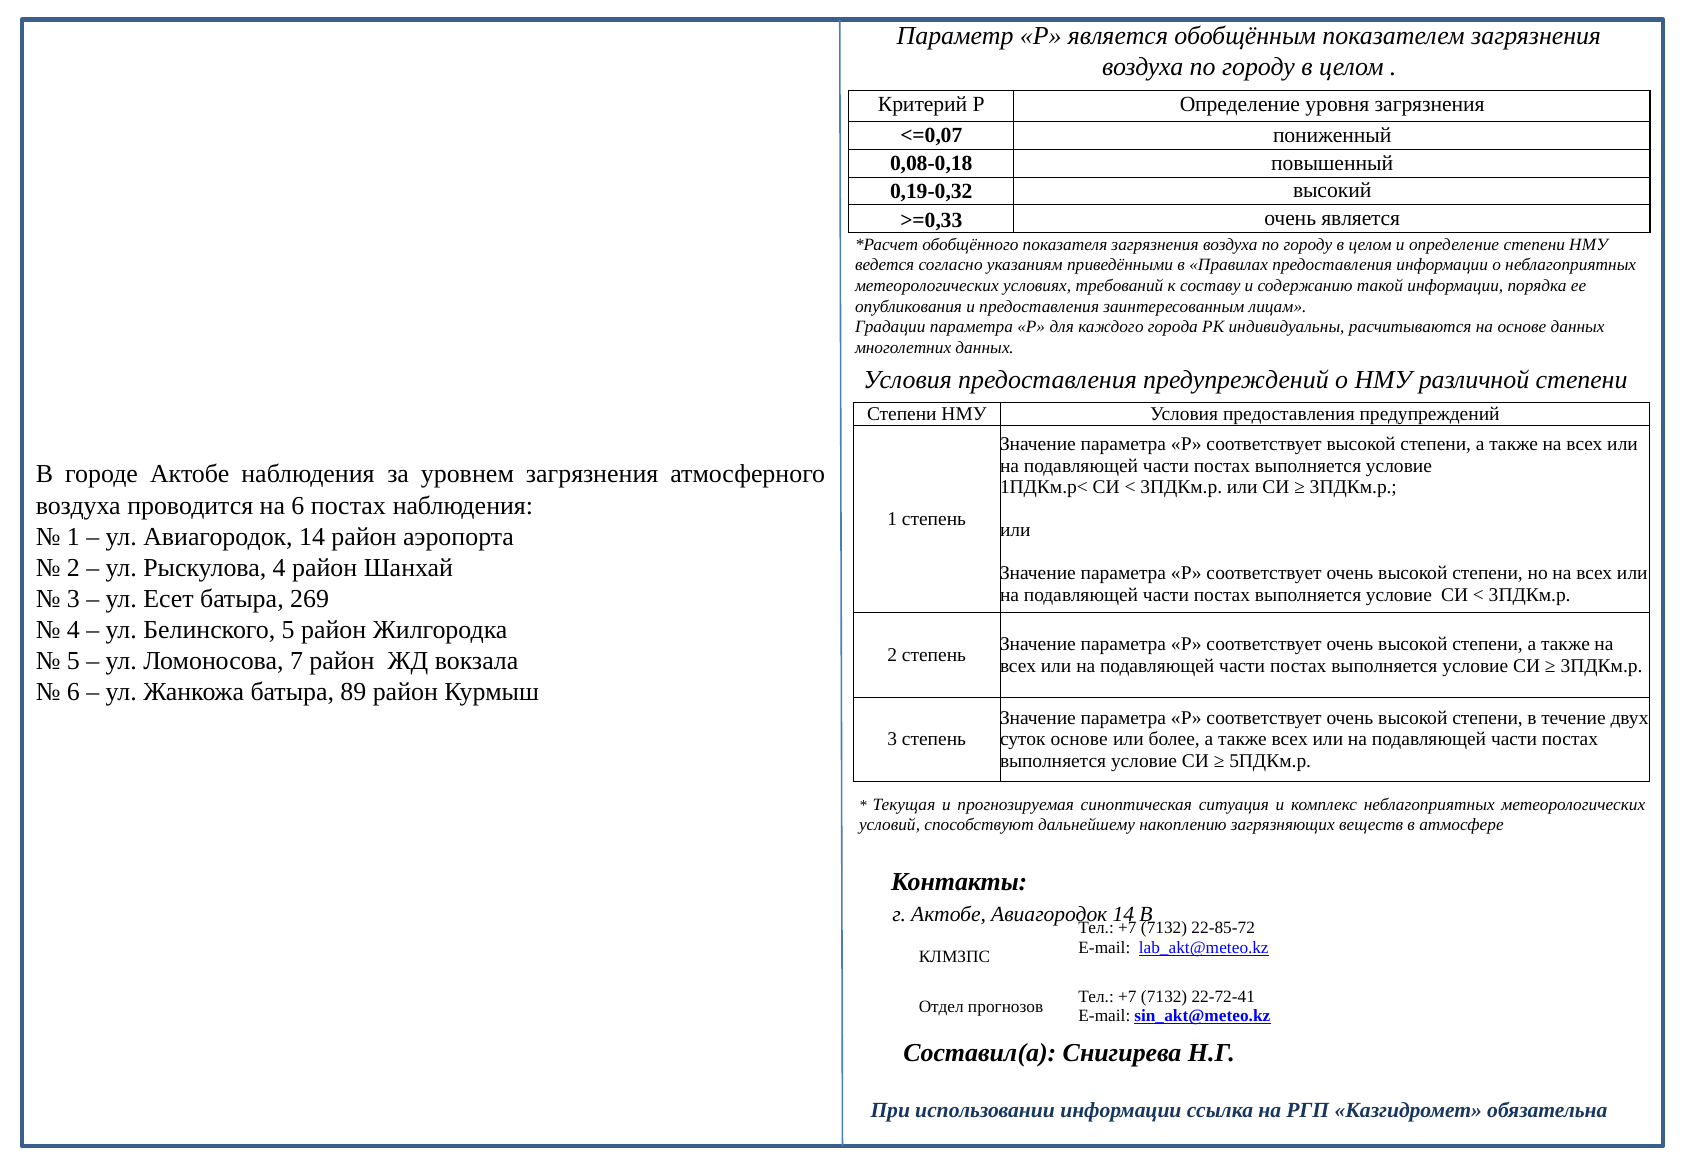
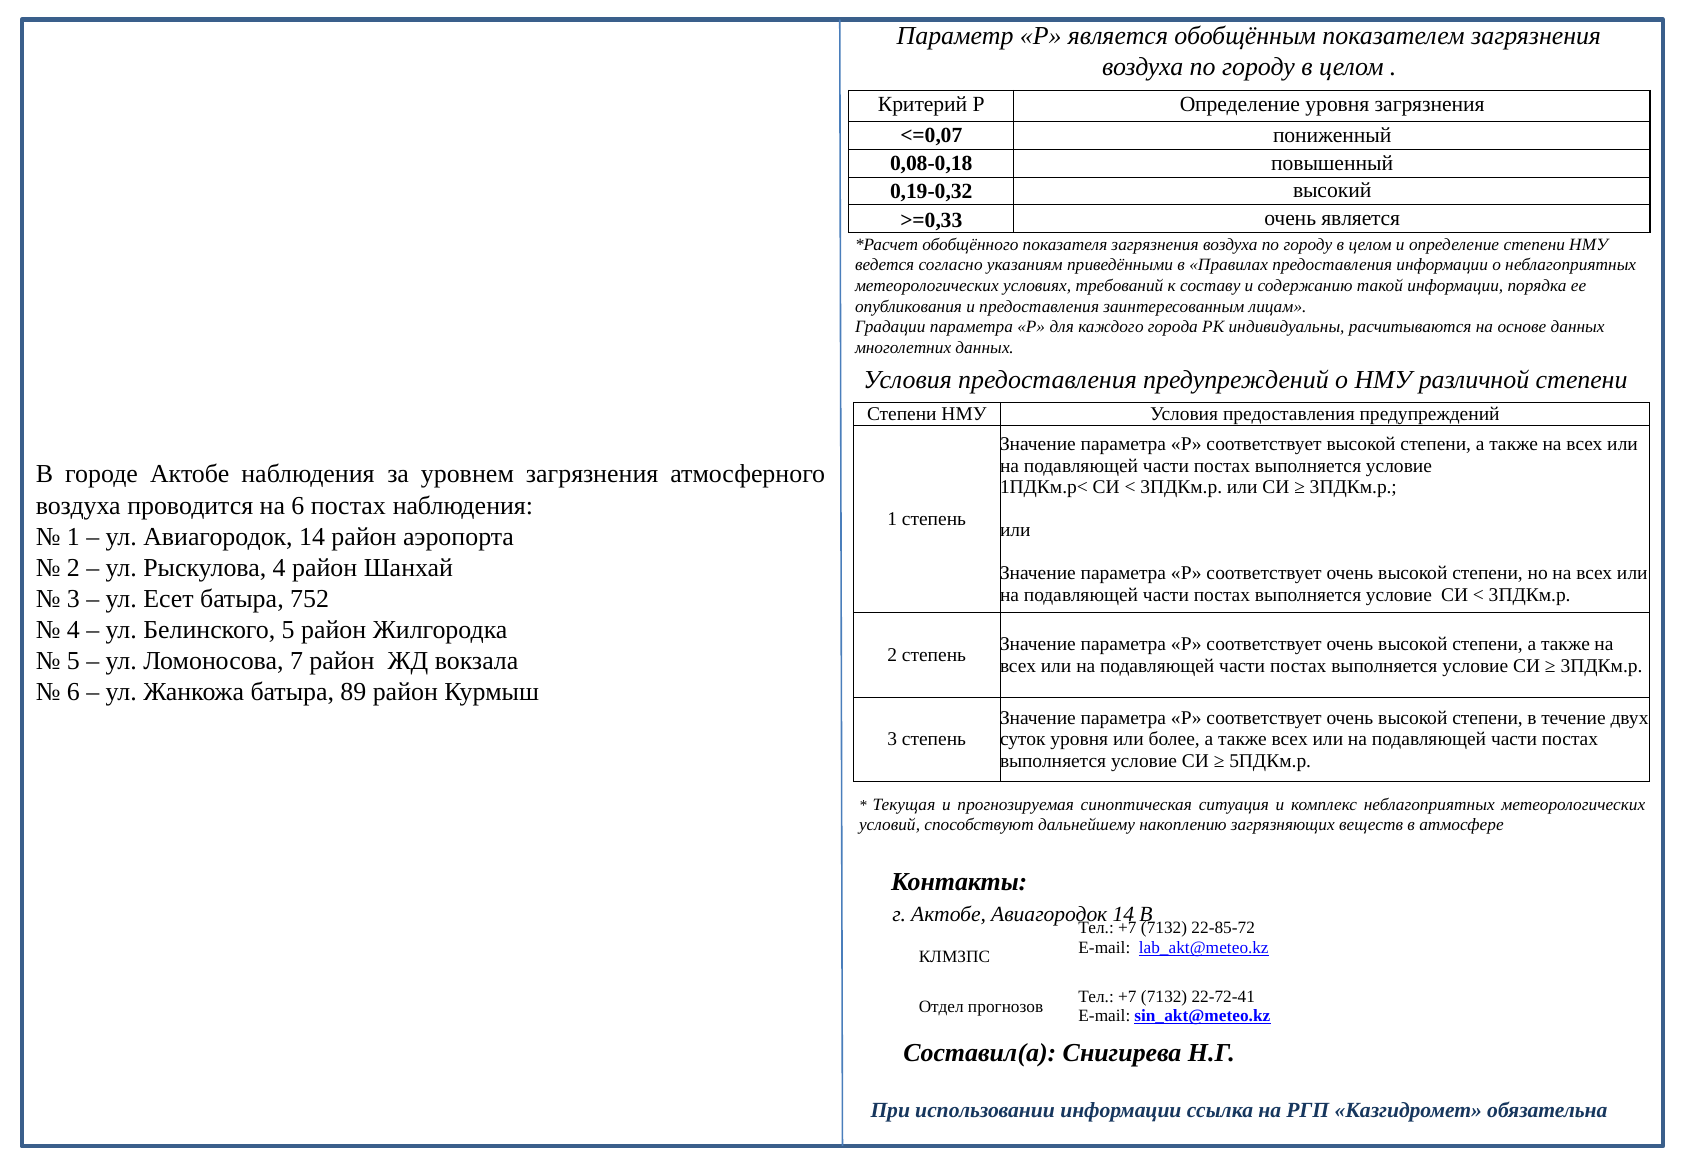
269: 269 -> 752
суток основе: основе -> уровня
